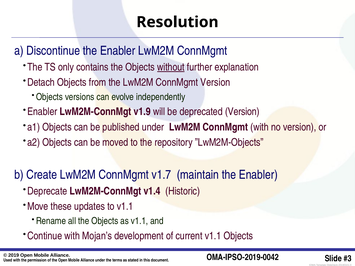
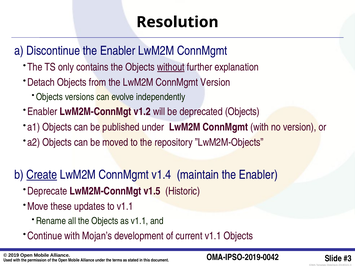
v1.9: v1.9 -> v1.2
deprecated Version: Version -> Objects
Create underline: none -> present
v1.7: v1.7 -> v1.4
v1.4: v1.4 -> v1.5
